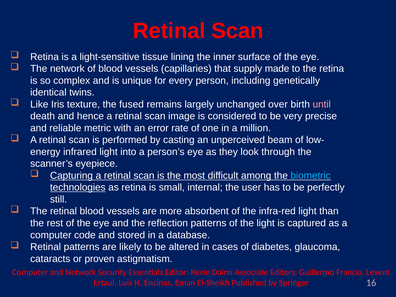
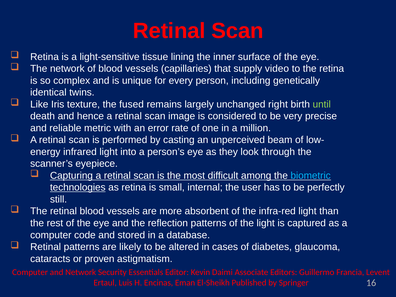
made: made -> video
over: over -> right
until colour: pink -> light green
